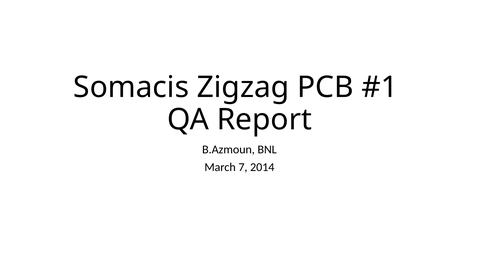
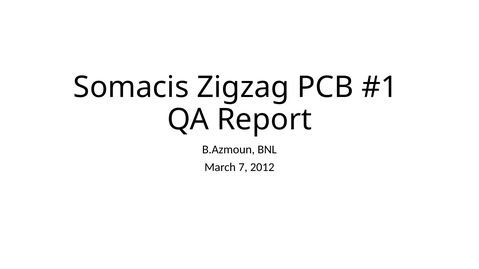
2014: 2014 -> 2012
